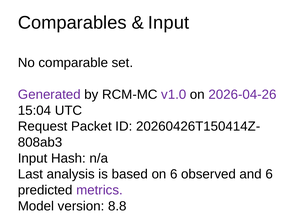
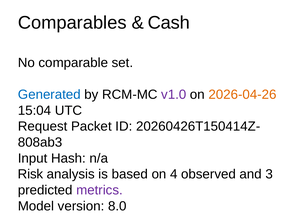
Input at (169, 23): Input -> Cash
Generated colour: purple -> blue
2026-04-26 colour: purple -> orange
Last: Last -> Risk
on 6: 6 -> 4
and 6: 6 -> 3
8.8: 8.8 -> 8.0
